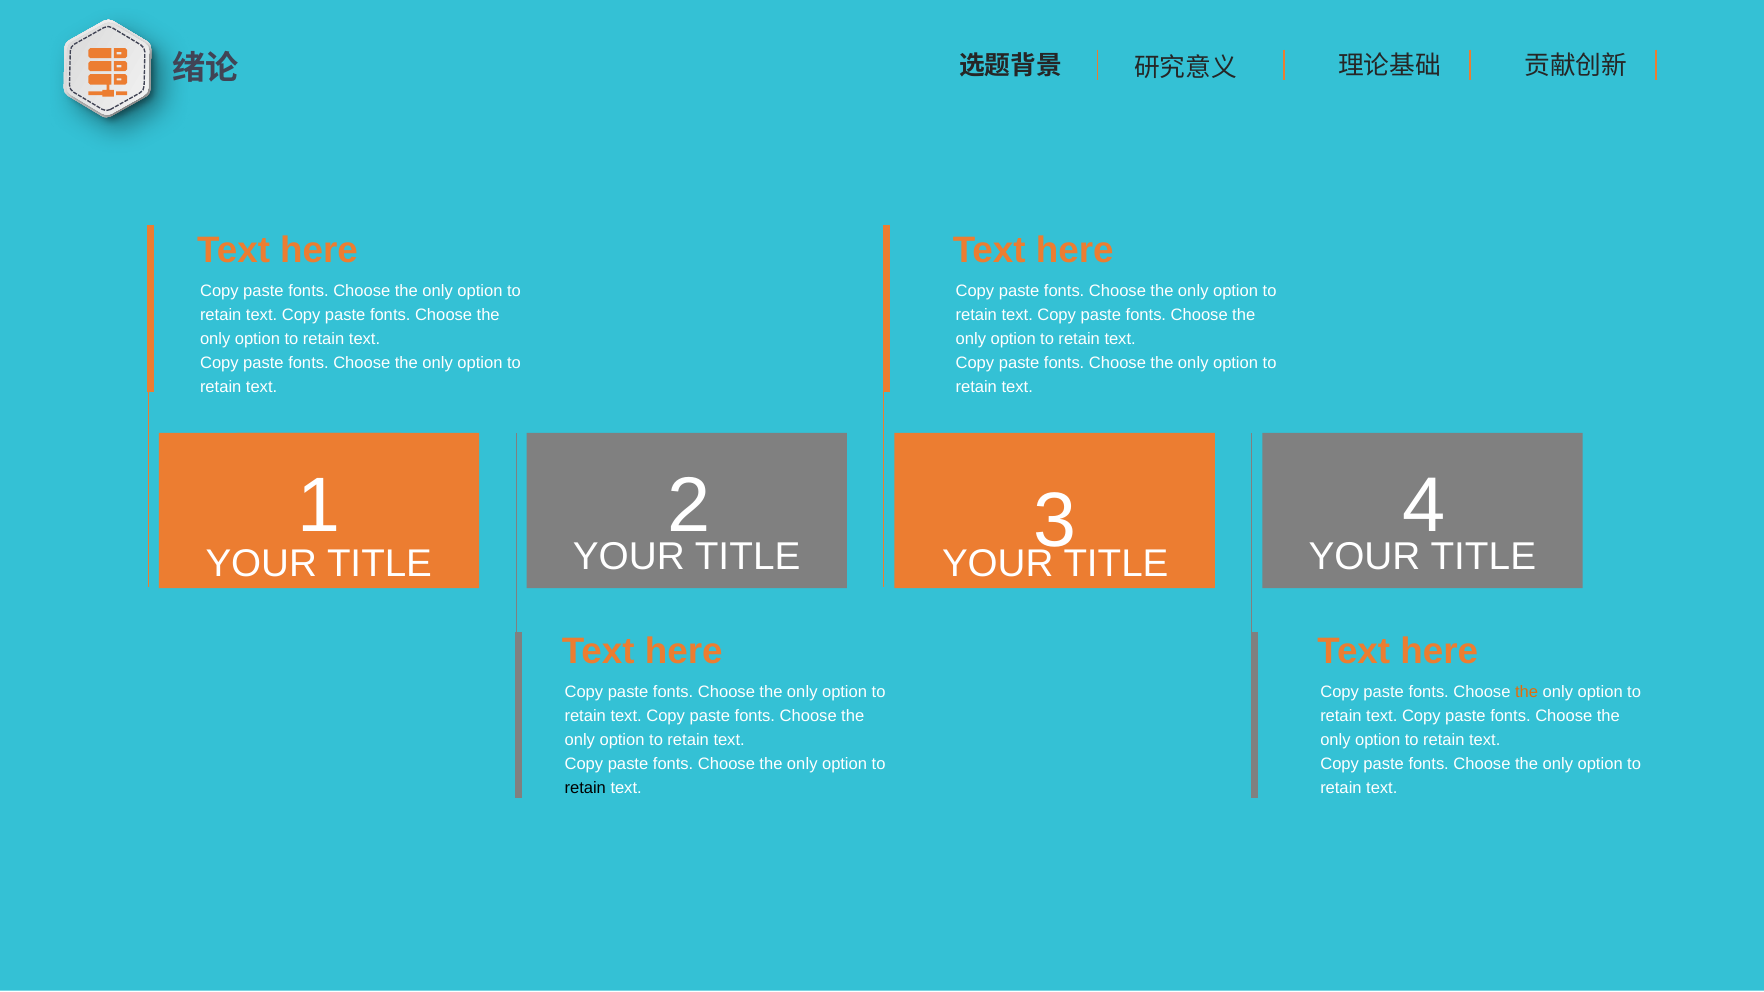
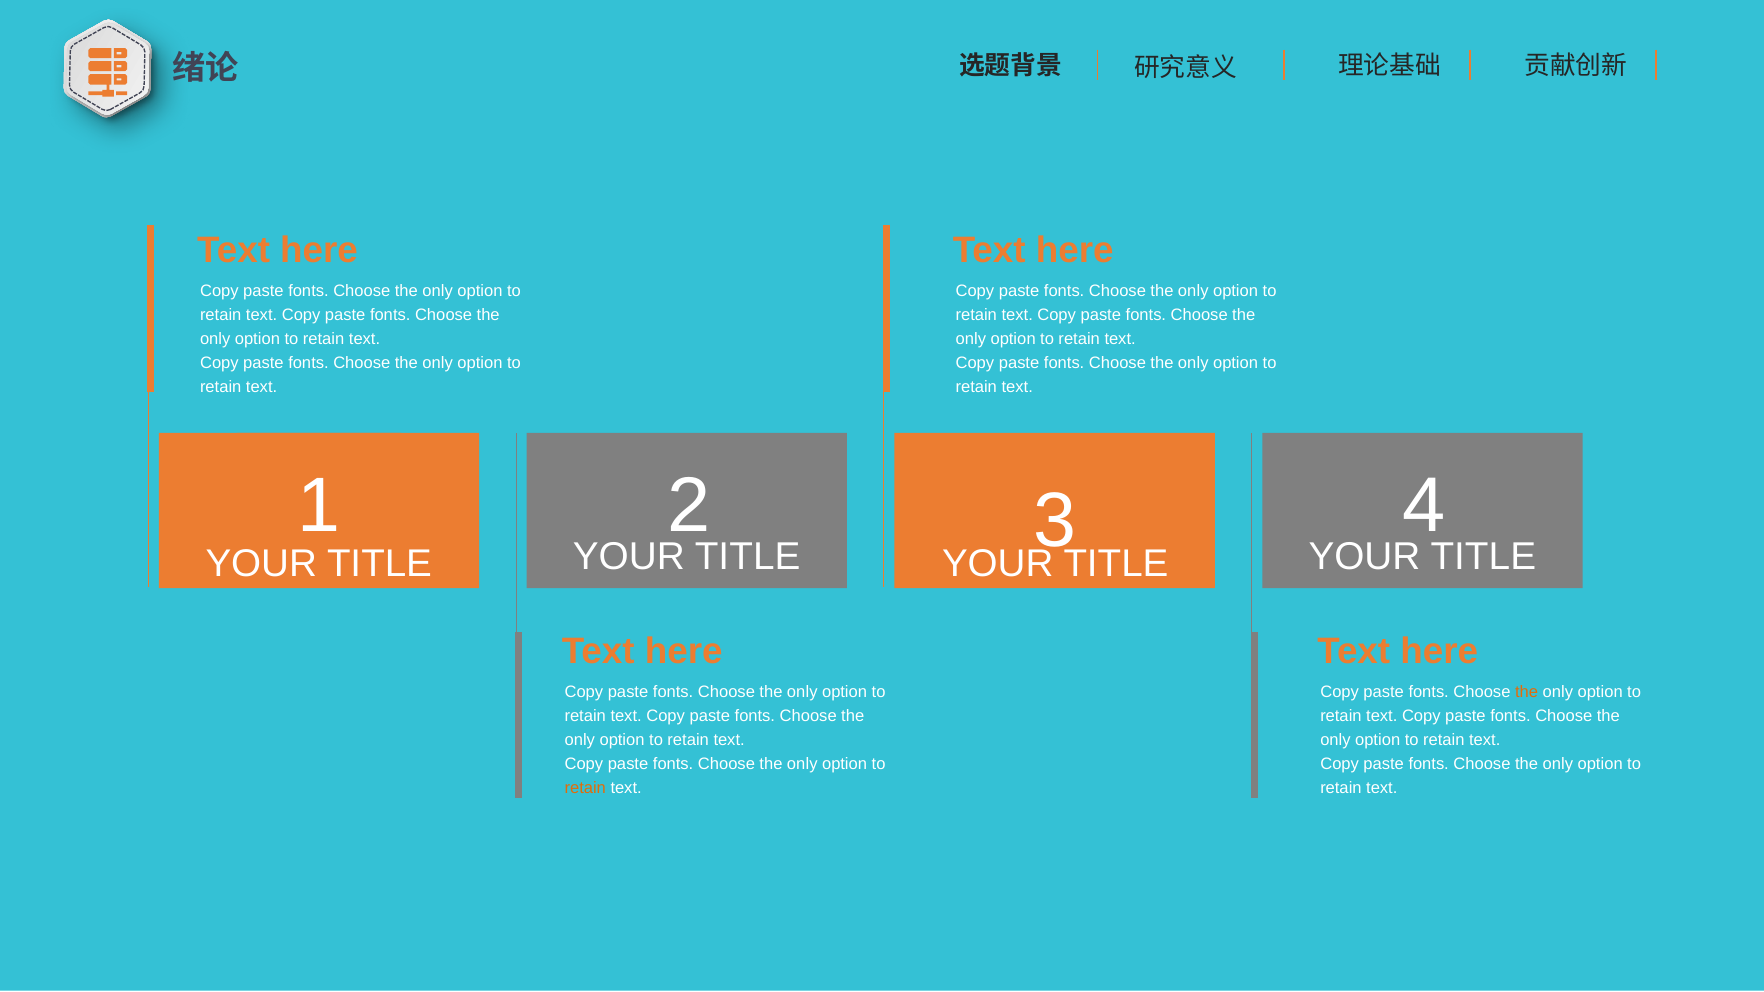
retain at (585, 788) colour: black -> orange
